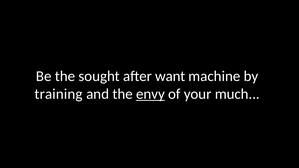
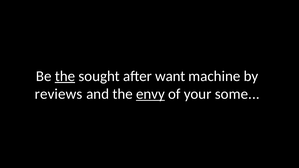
the at (65, 76) underline: none -> present
training: training -> reviews
much: much -> some
